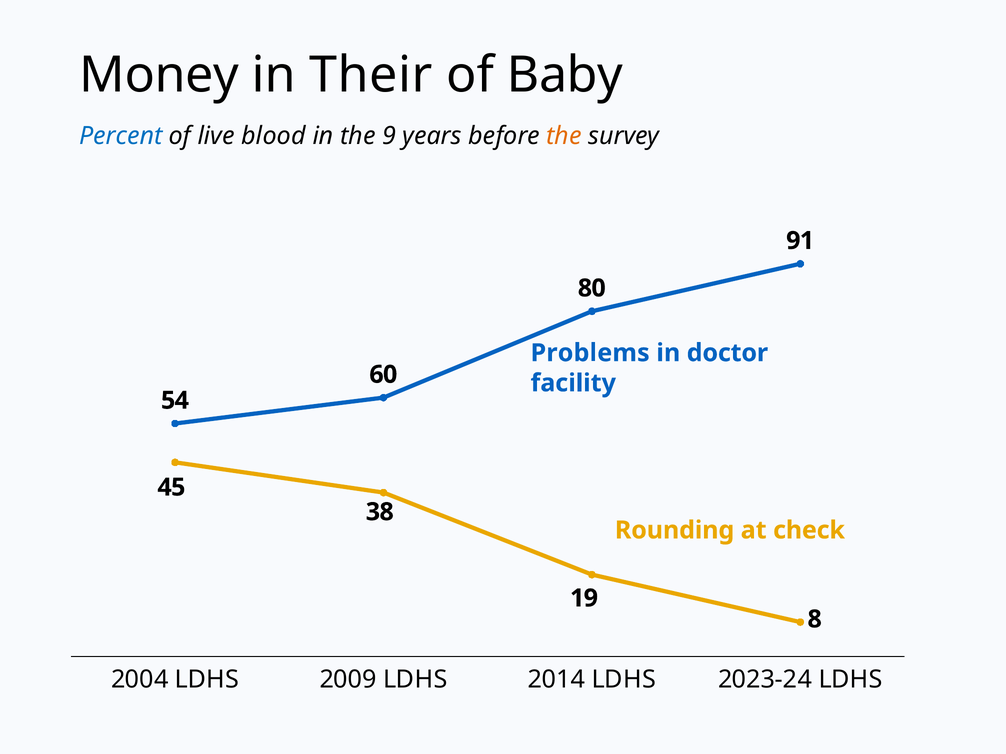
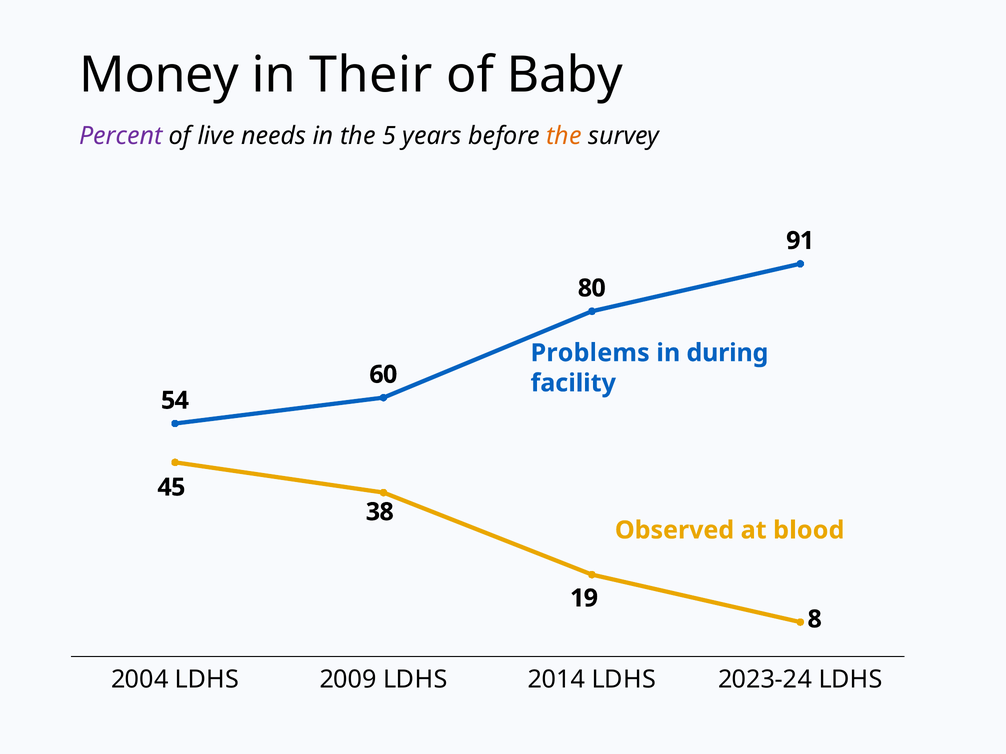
Percent colour: blue -> purple
blood: blood -> needs
9: 9 -> 5
doctor: doctor -> during
Rounding: Rounding -> Observed
check: check -> blood
